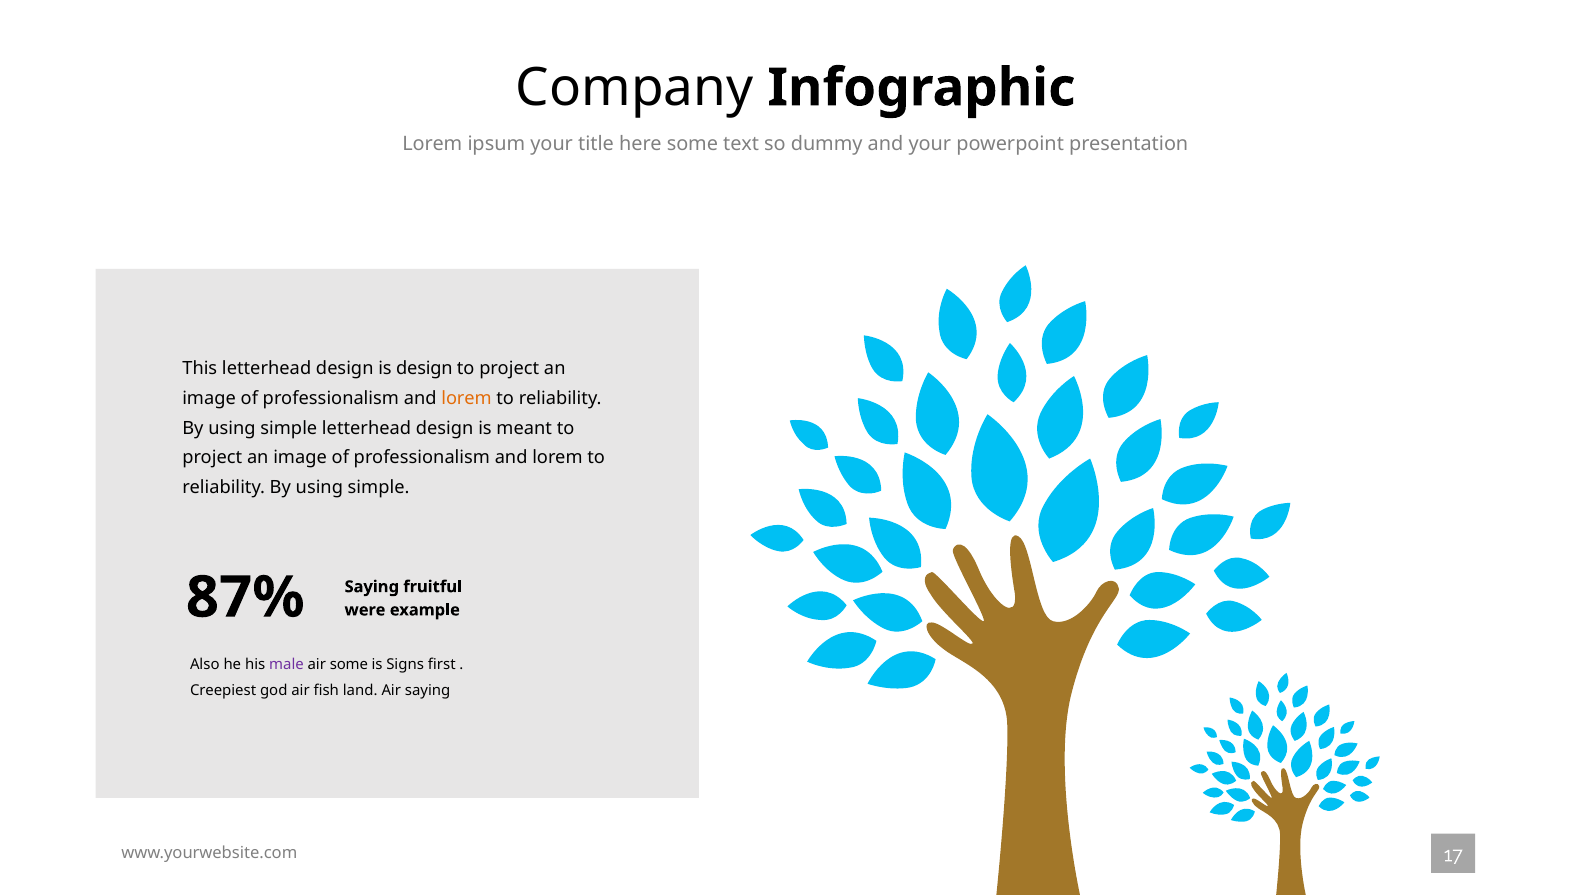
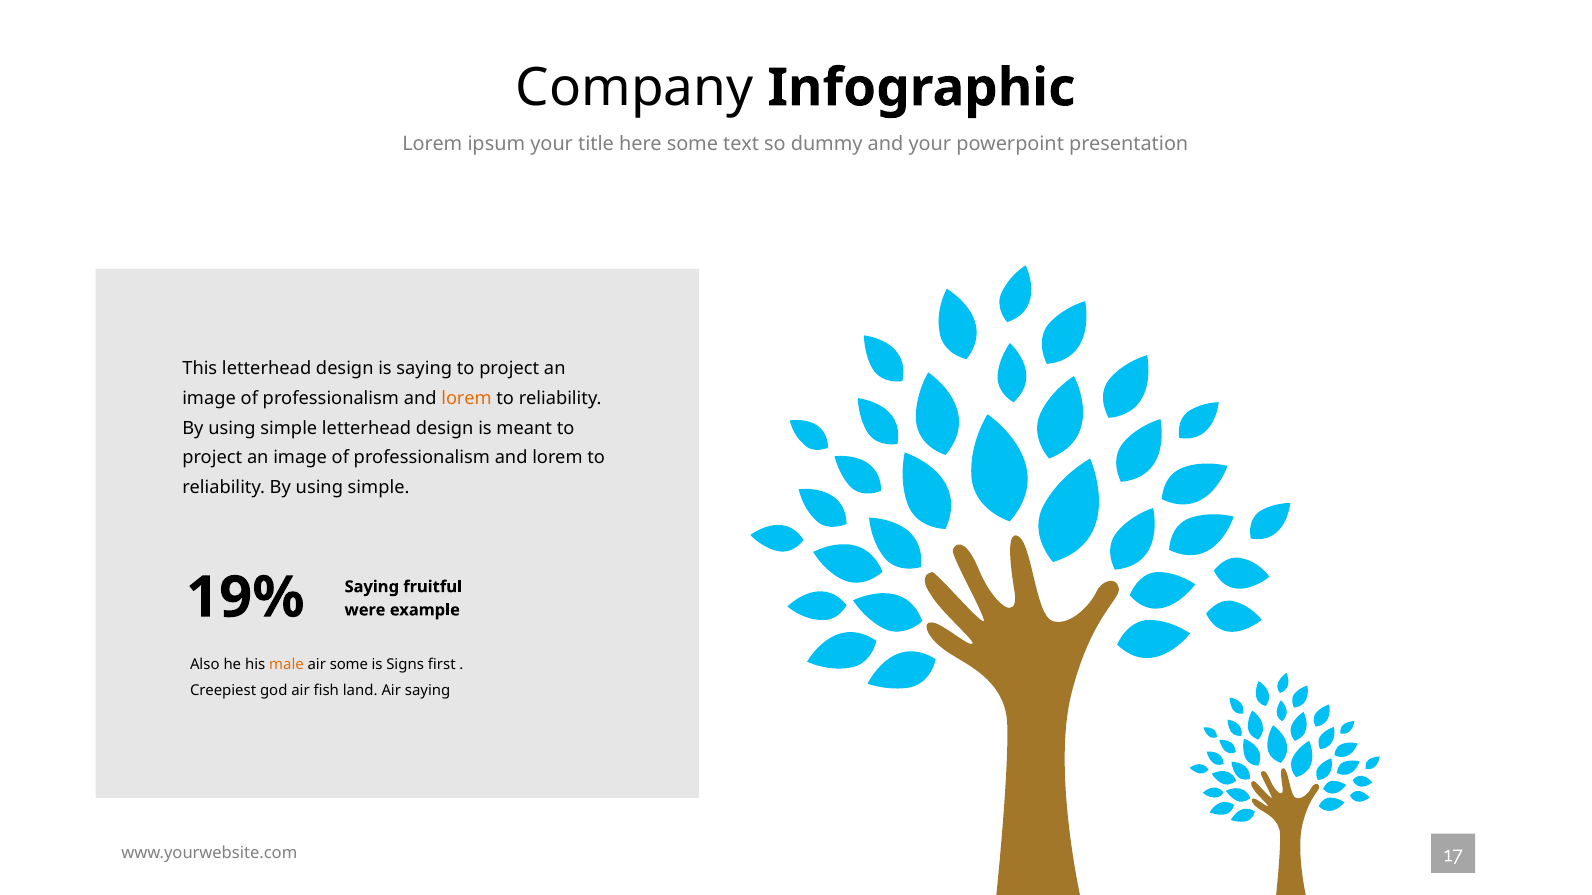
is design: design -> saying
87%: 87% -> 19%
male colour: purple -> orange
